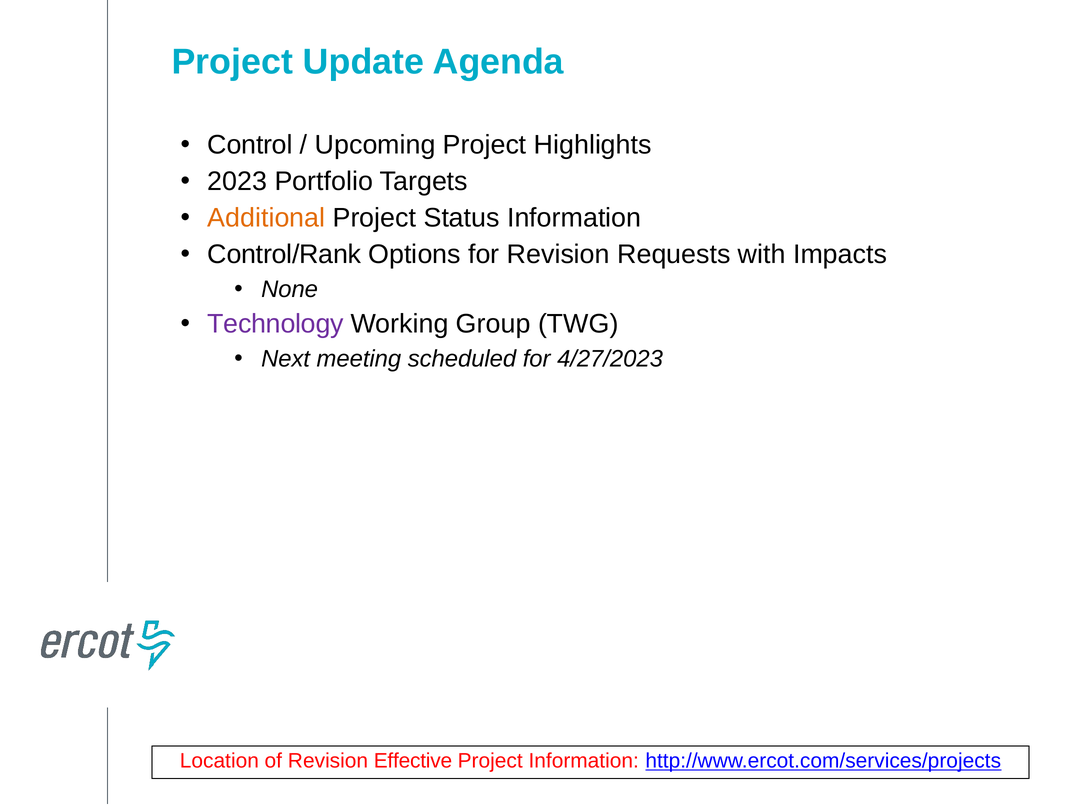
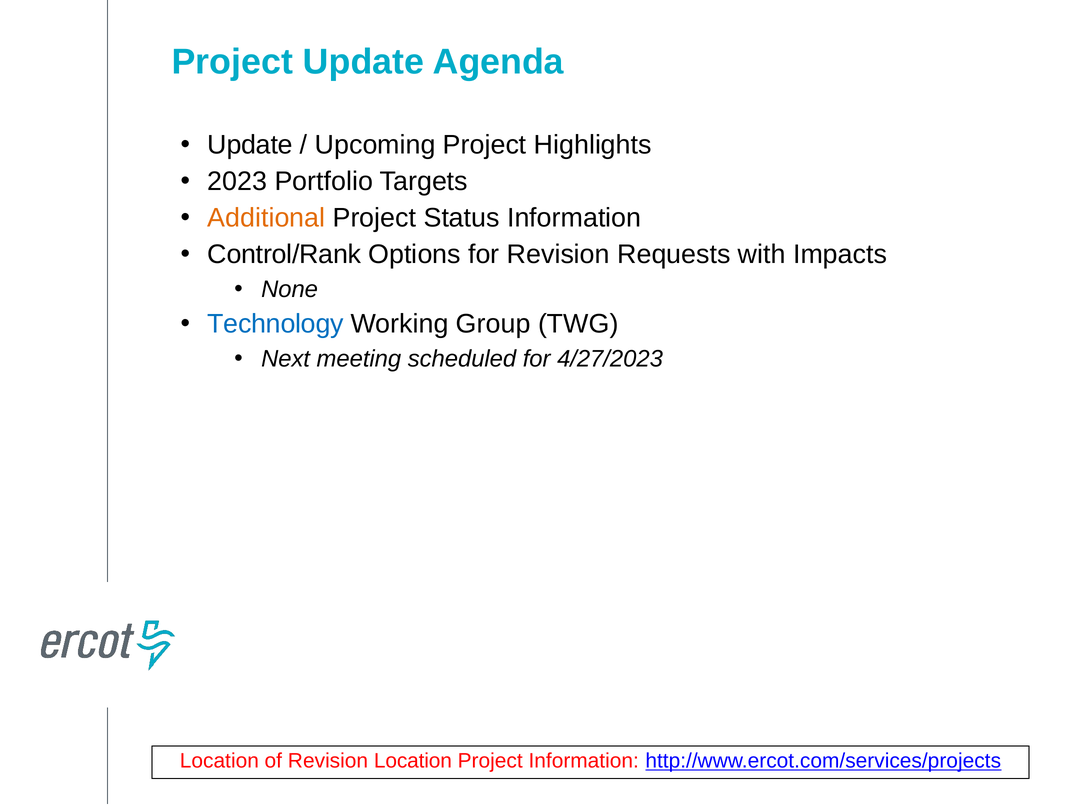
Control at (250, 145): Control -> Update
Technology colour: purple -> blue
Revision Effective: Effective -> Location
